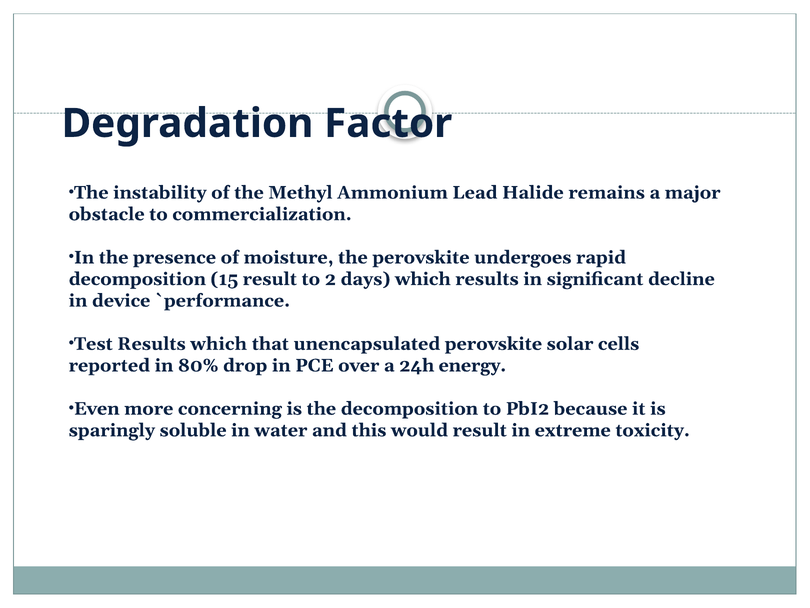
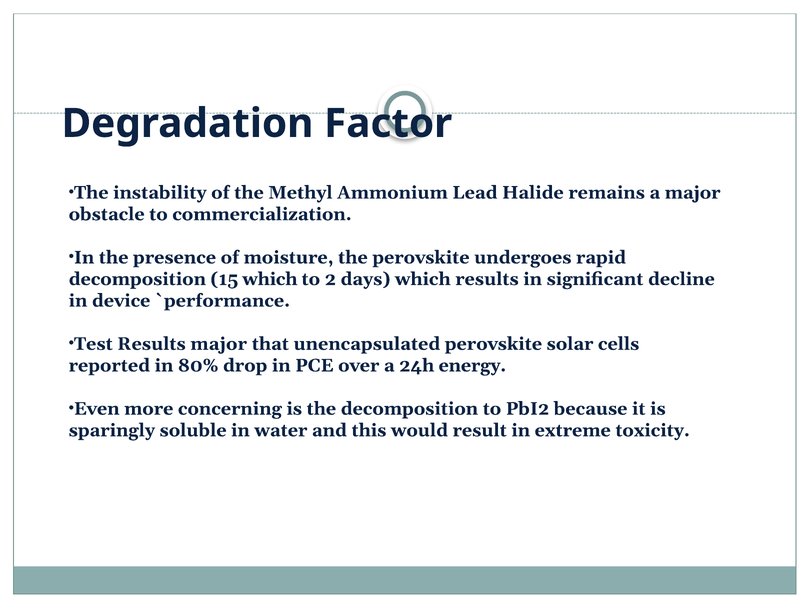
15 result: result -> which
Results which: which -> major
